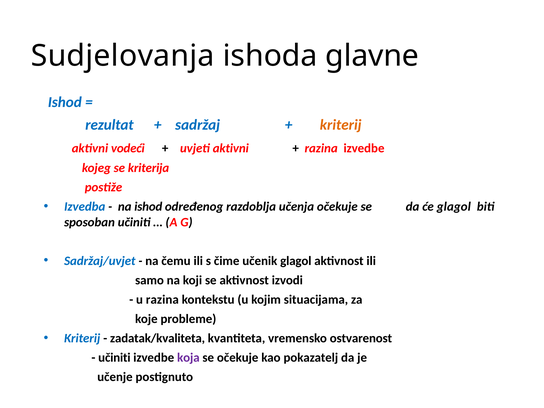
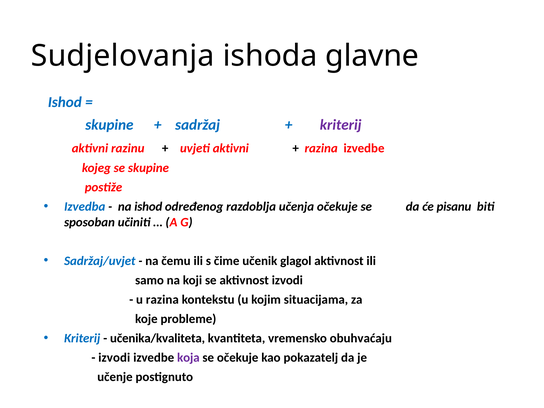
rezultat at (109, 125): rezultat -> skupine
kriterij at (341, 125) colour: orange -> purple
vodeći: vodeći -> razinu
se kriterija: kriterija -> skupine
će glagol: glagol -> pisanu
zadatak/kvaliteta: zadatak/kvaliteta -> učenika/kvaliteta
ostvarenost: ostvarenost -> obuhvaćaju
učiniti at (114, 357): učiniti -> izvodi
